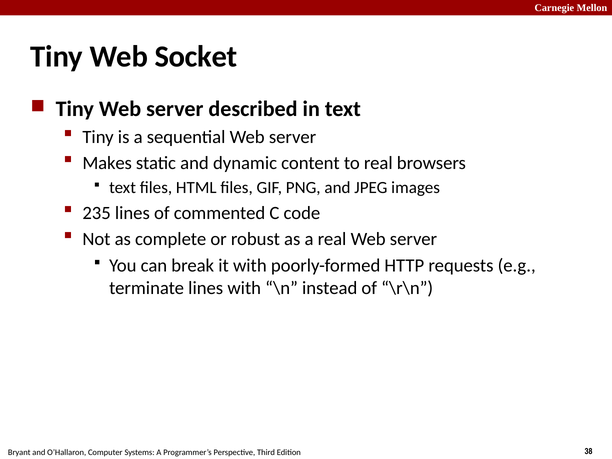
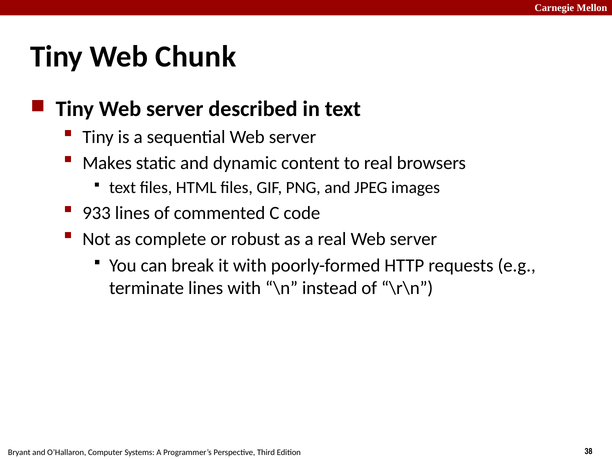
Socket: Socket -> Chunk
235: 235 -> 933
